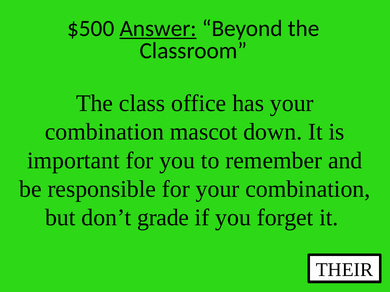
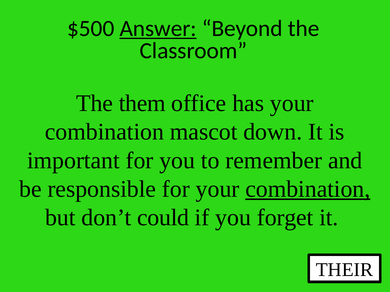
class: class -> them
combination at (308, 189) underline: none -> present
grade: grade -> could
